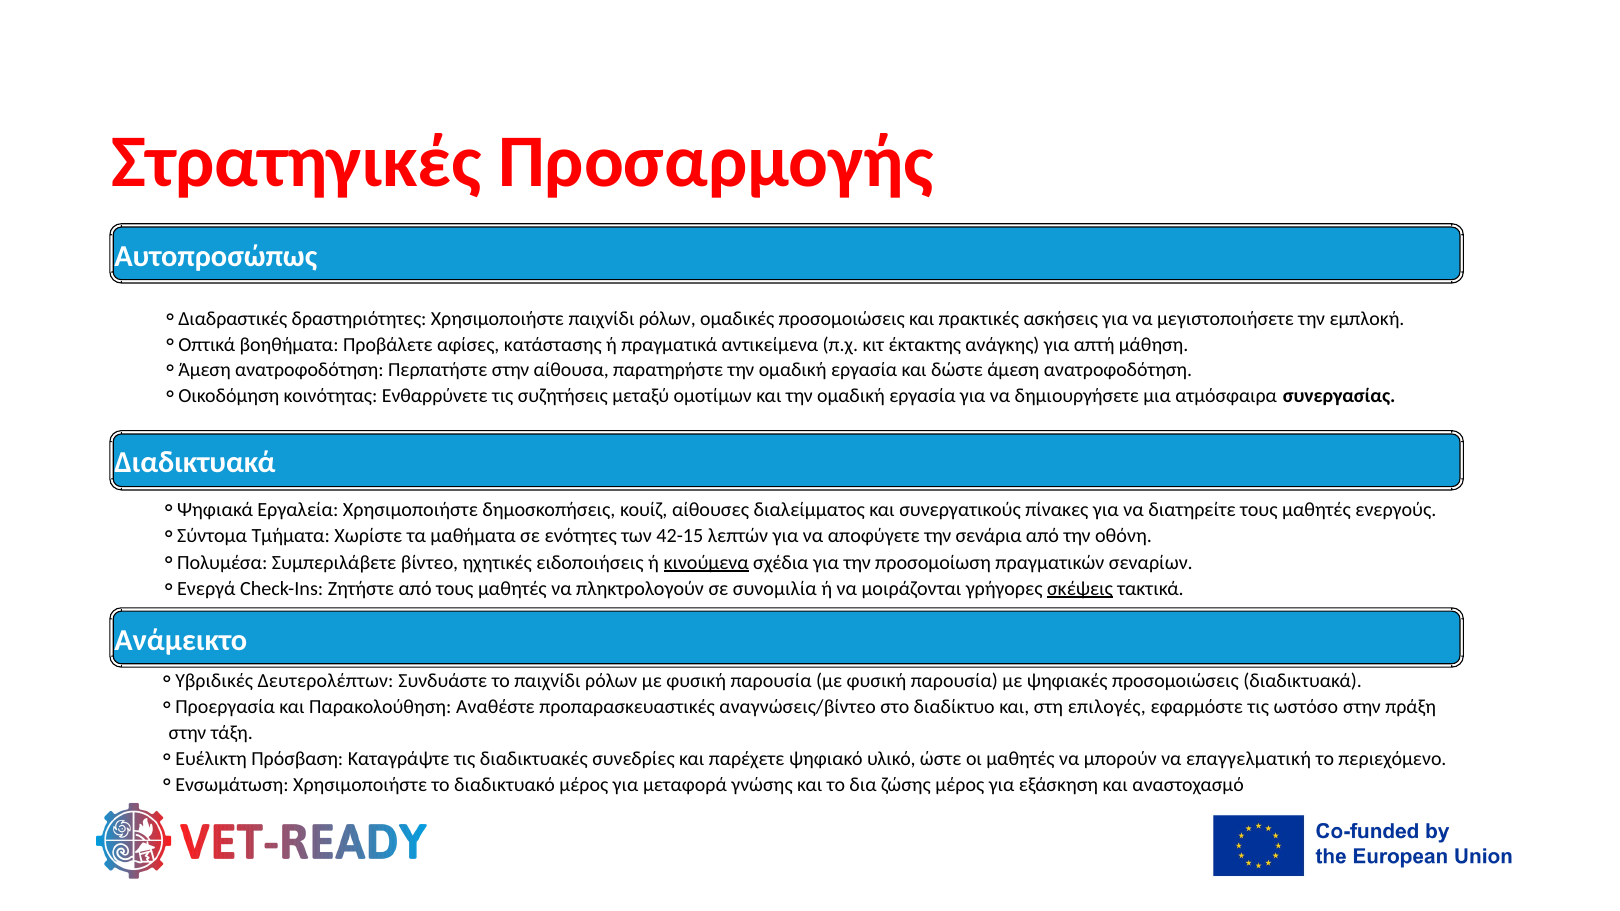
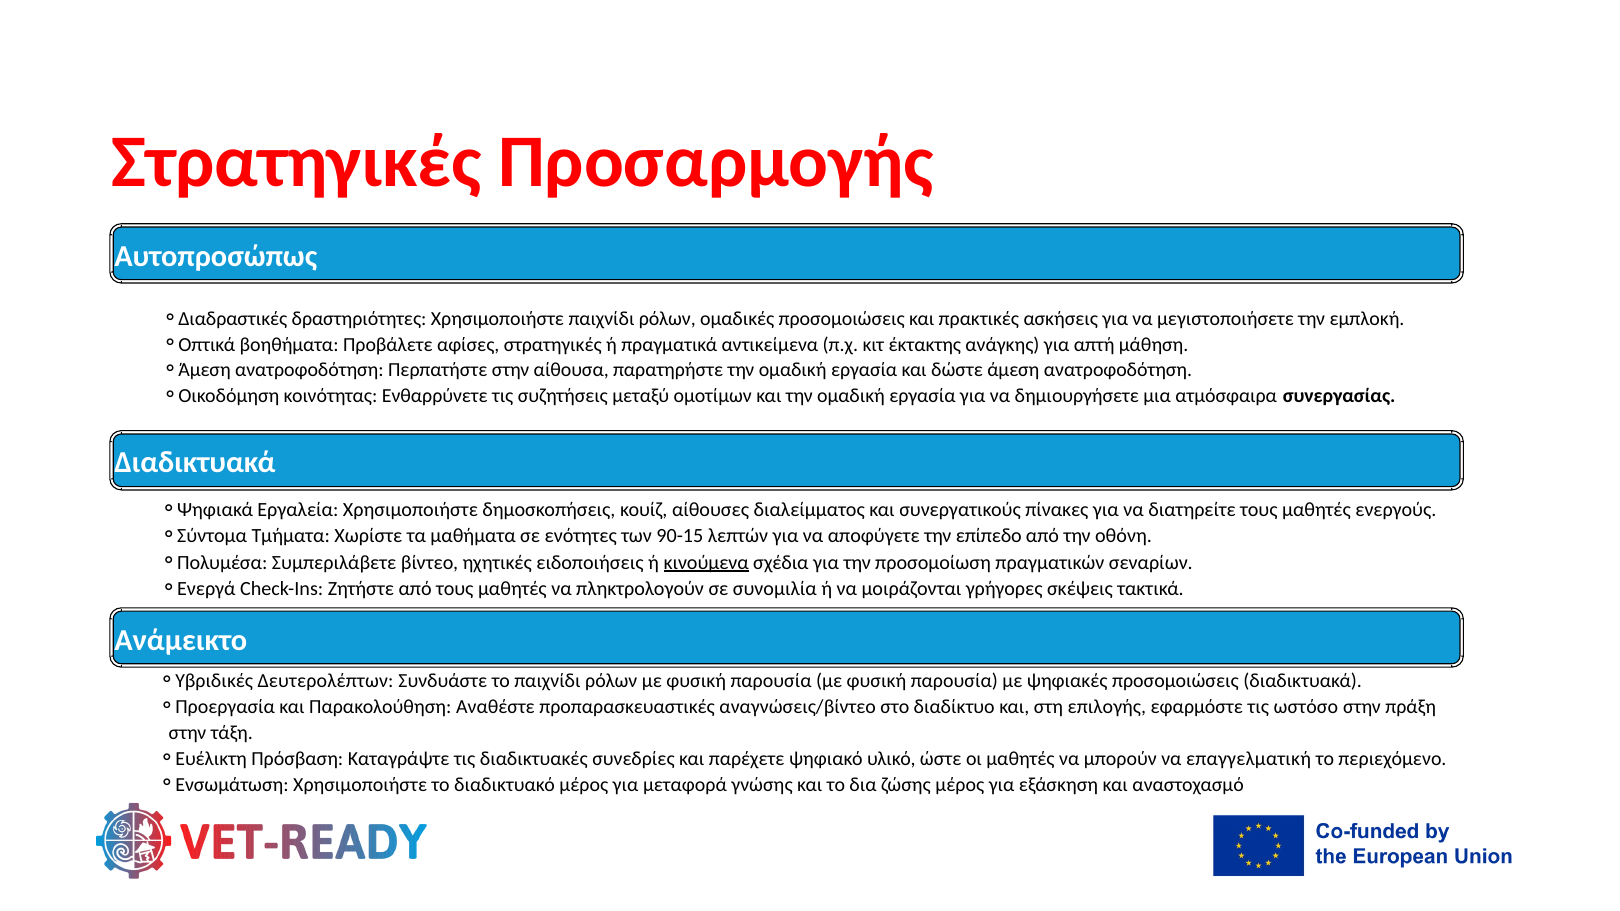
αφίσες κατάστασης: κατάστασης -> στρατηγικές
42-15: 42-15 -> 90-15
σενάρια: σενάρια -> επίπεδο
σκέψεις underline: present -> none
επιλογές: επιλογές -> επιλογής
